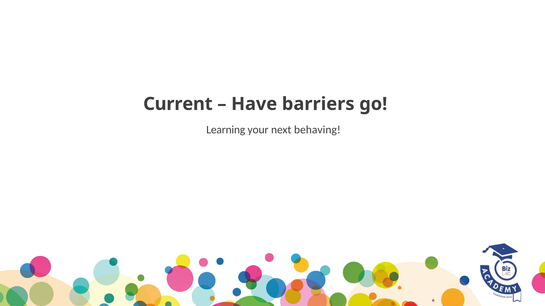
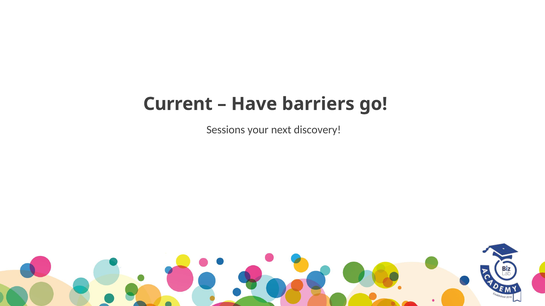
Learning: Learning -> Sessions
behaving: behaving -> discovery
